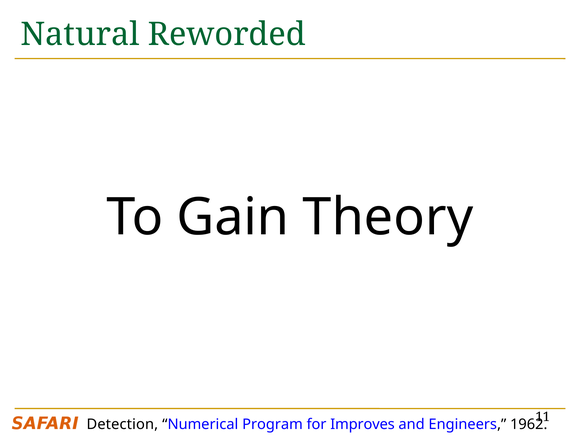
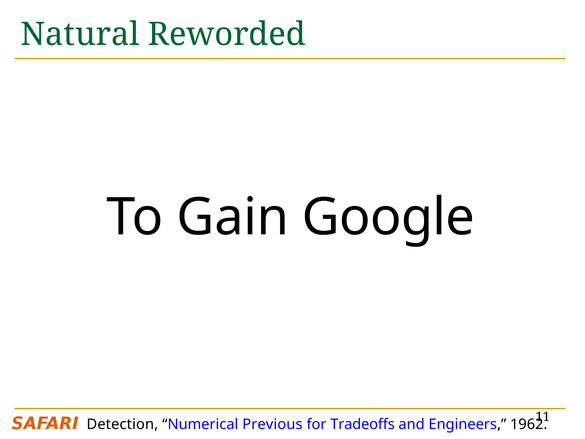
Theory: Theory -> Google
Program: Program -> Previous
Improves: Improves -> Tradeoffs
